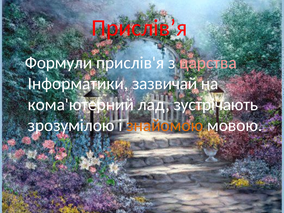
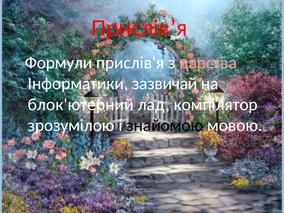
кома'ютерний: кома'ютерний -> блок'ютерний
зустрічають: зустрічають -> компілятор
знайомою colour: orange -> black
